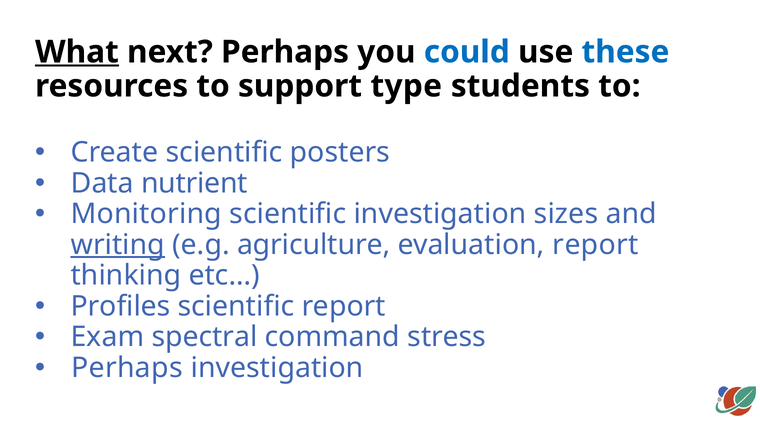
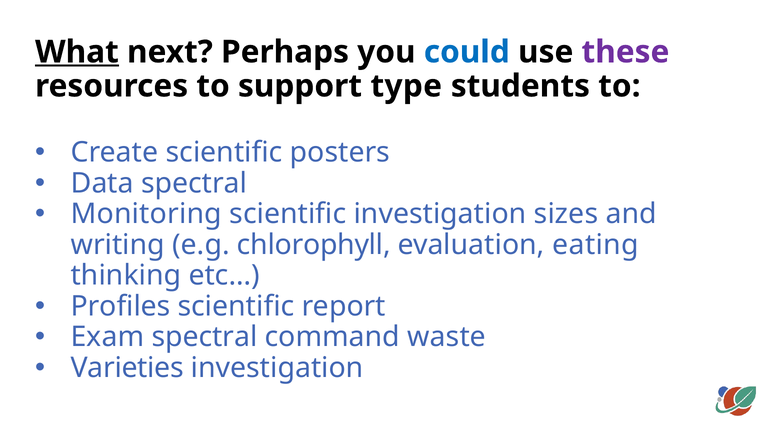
these colour: blue -> purple
Data nutrient: nutrient -> spectral
writing underline: present -> none
agriculture: agriculture -> chlorophyll
evaluation report: report -> eating
stress: stress -> waste
Perhaps at (127, 368): Perhaps -> Varieties
